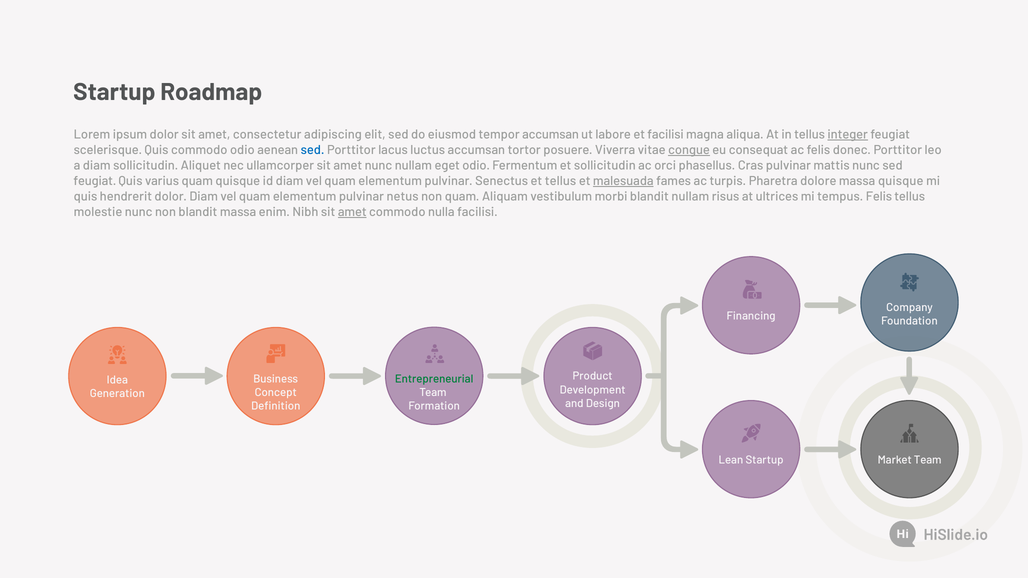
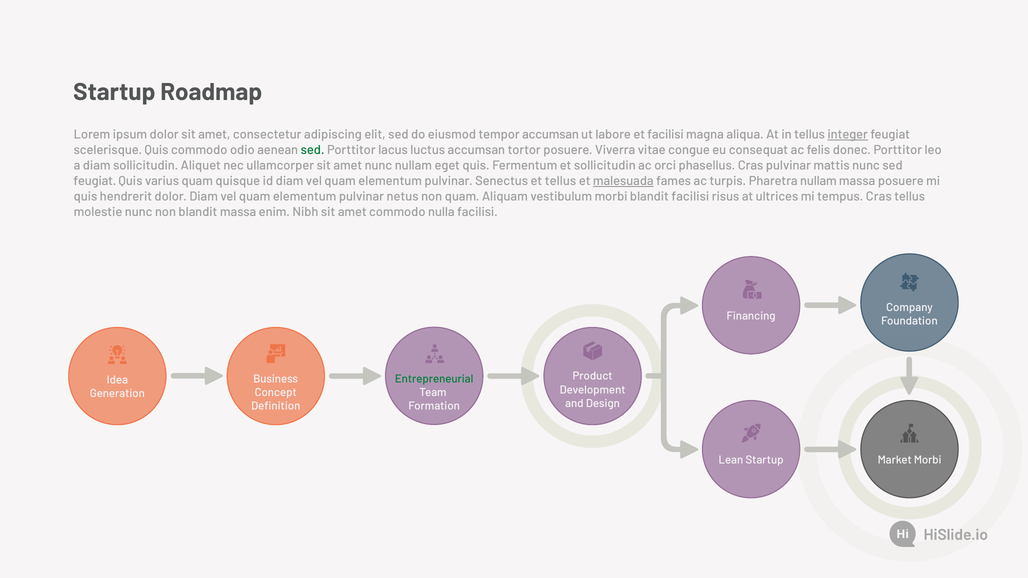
sed at (313, 150) colour: blue -> green
congue underline: present -> none
eget odio: odio -> quis
Pharetra dolore: dolore -> nullam
massa quisque: quisque -> posuere
blandit nullam: nullam -> facilisi
tempus Felis: Felis -> Cras
amet at (352, 212) underline: present -> none
Market Team: Team -> Morbi
